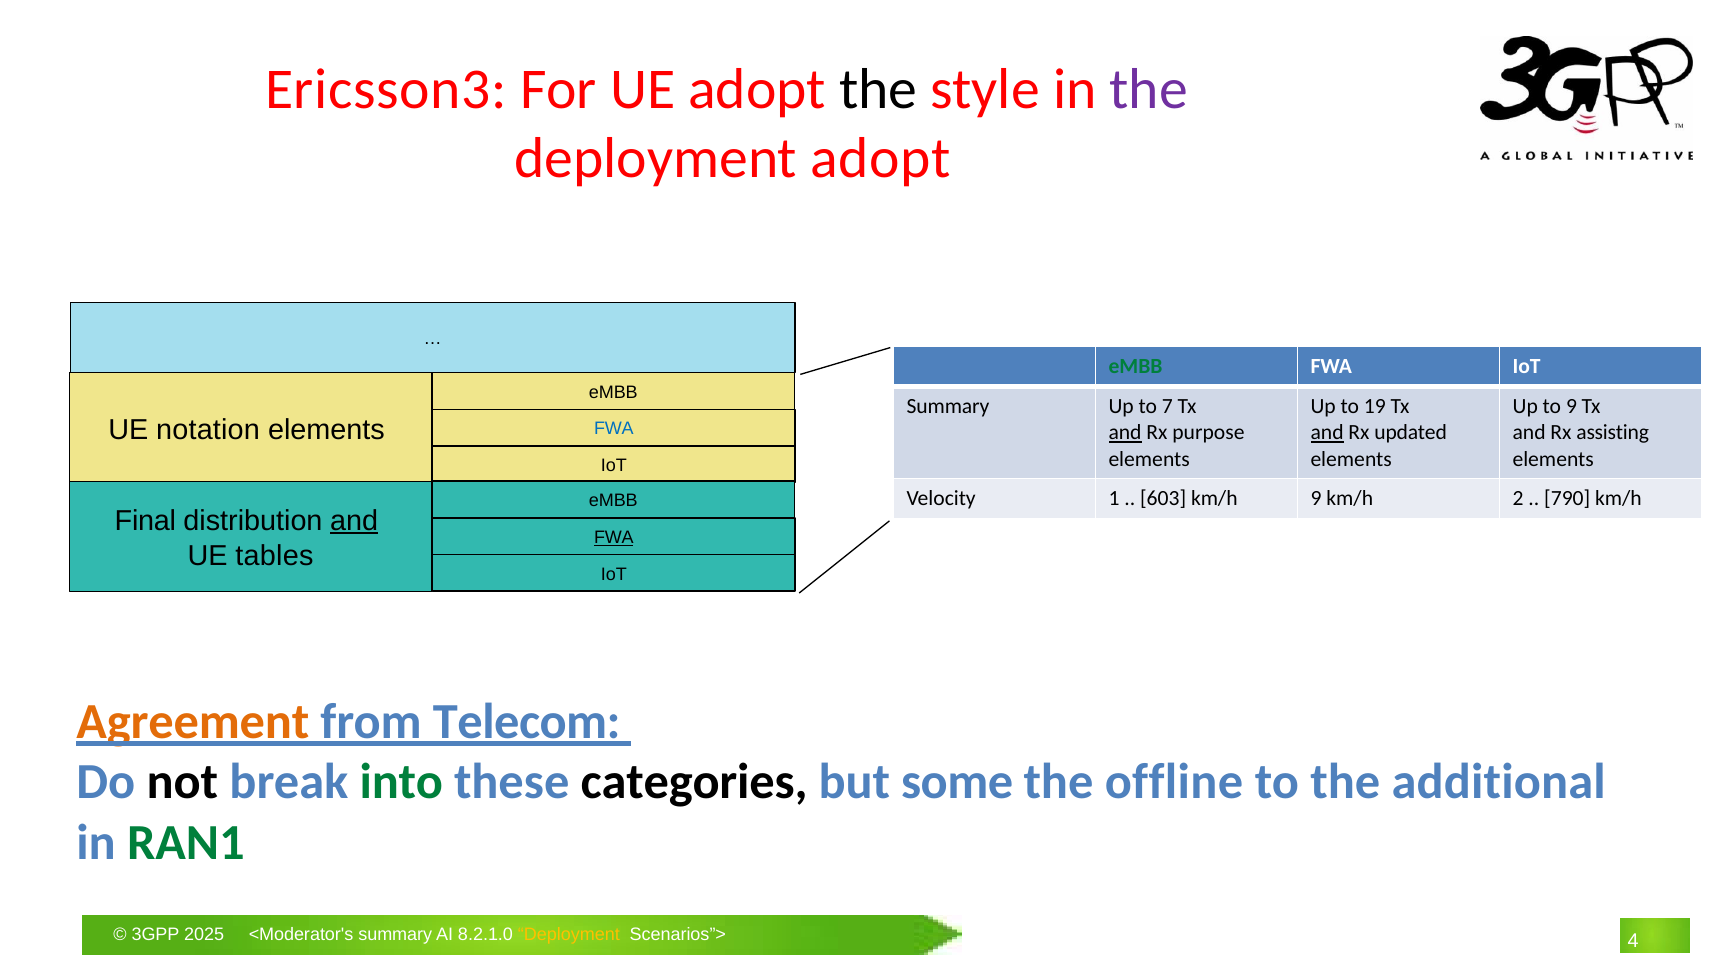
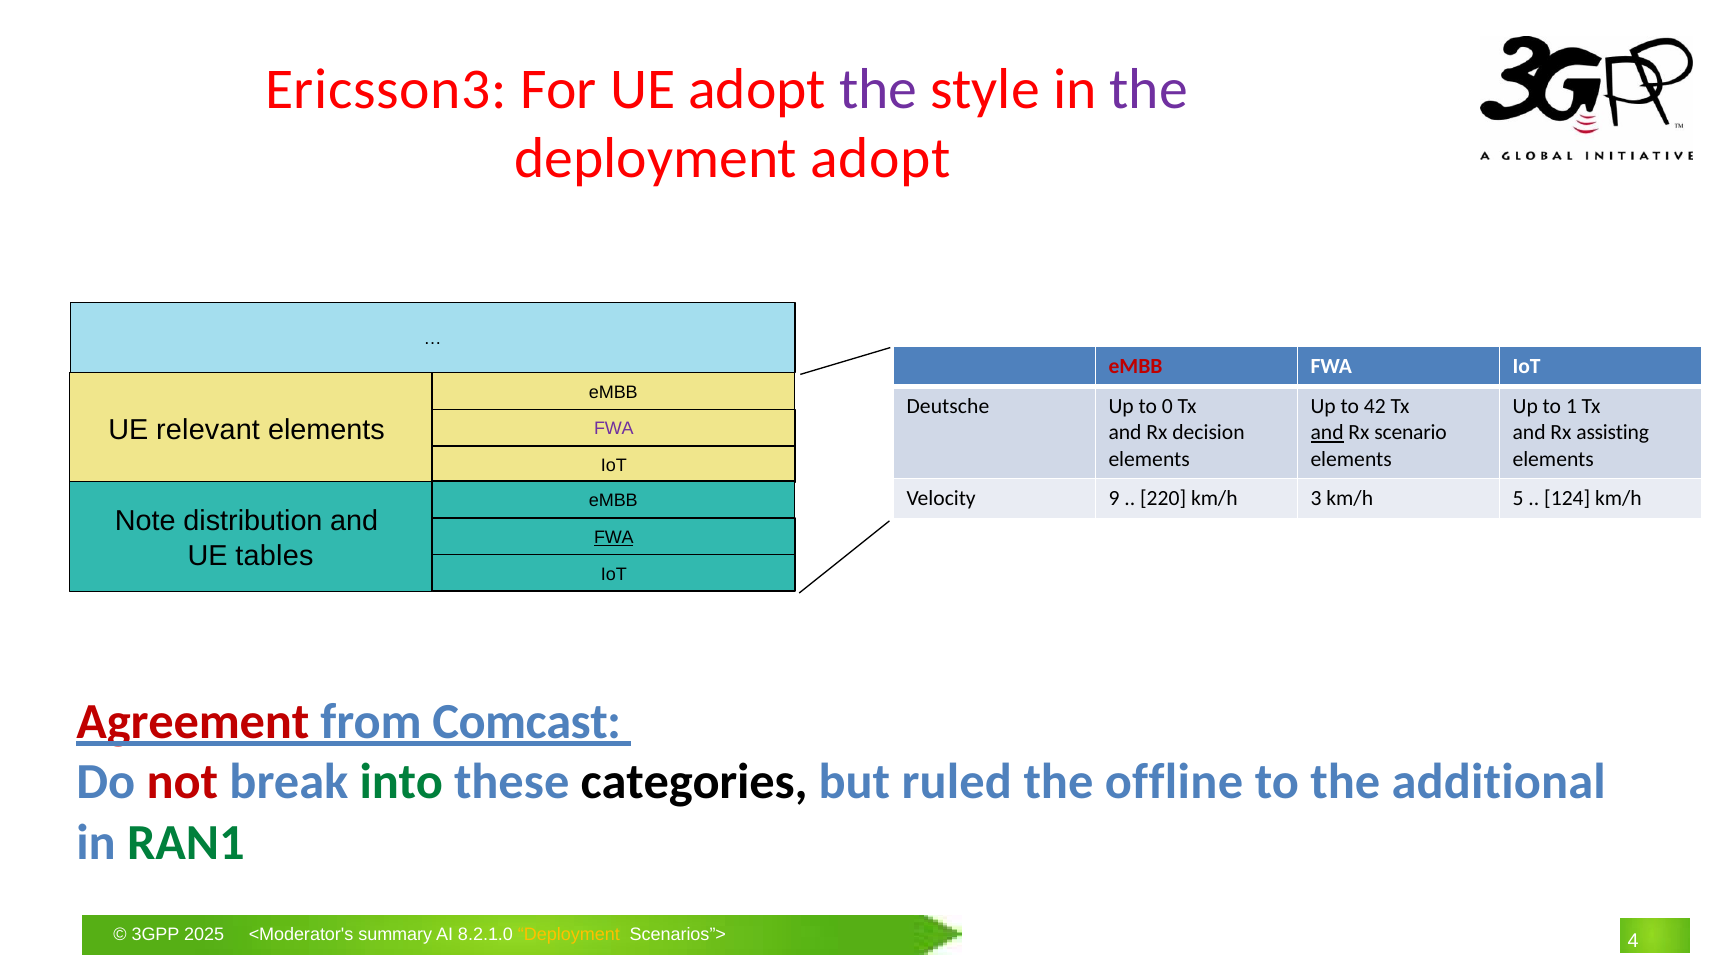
the at (878, 89) colour: black -> purple
eMBB at (1136, 366) colour: green -> red
Summary at (948, 406): Summary -> Deutsche
7: 7 -> 0
19: 19 -> 42
to 9: 9 -> 1
notation: notation -> relevant
FWA at (614, 429) colour: blue -> purple
and at (1125, 433) underline: present -> none
purpose: purpose -> decision
updated: updated -> scenario
1: 1 -> 9
603: 603 -> 220
km/h 9: 9 -> 3
2: 2 -> 5
790: 790 -> 124
Final: Final -> Note
and at (354, 521) underline: present -> none
Agreement colour: orange -> red
Telecom: Telecom -> Comcast
not colour: black -> red
some: some -> ruled
